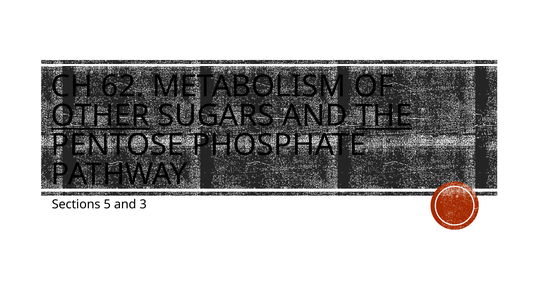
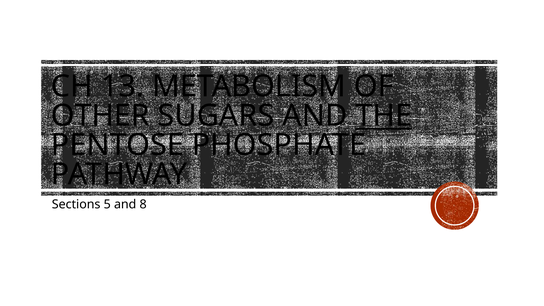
62: 62 -> 13
OTHER underline: present -> none
3: 3 -> 8
